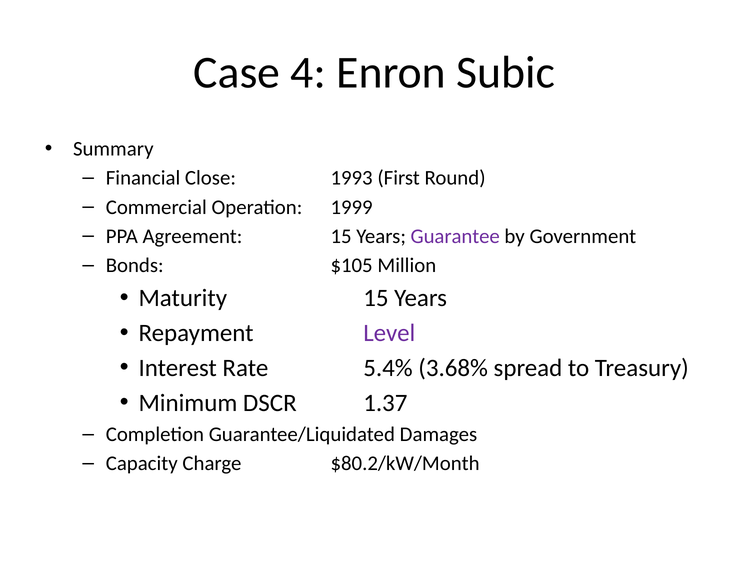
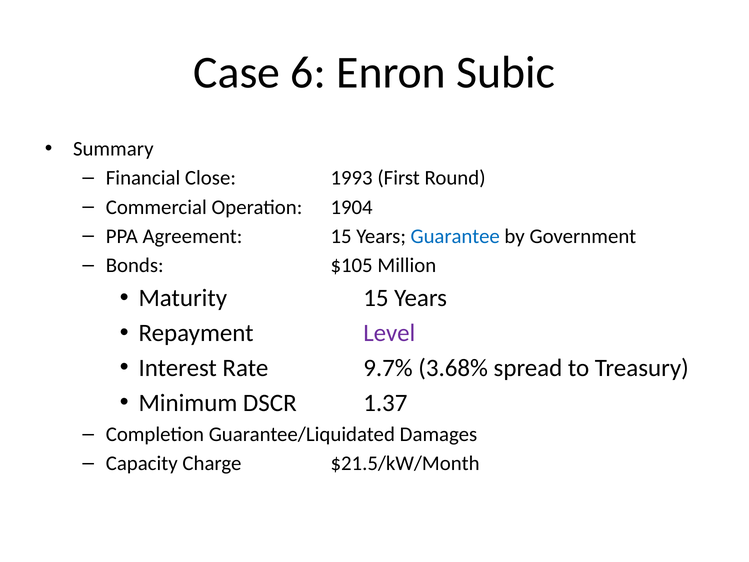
4: 4 -> 6
1999: 1999 -> 1904
Guarantee colour: purple -> blue
5.4%: 5.4% -> 9.7%
$80.2/kW/Month: $80.2/kW/Month -> $21.5/kW/Month
